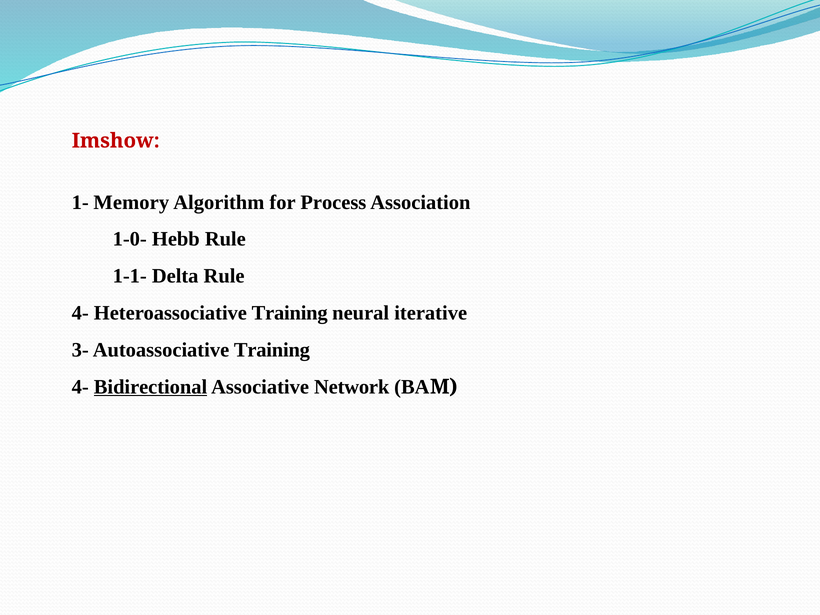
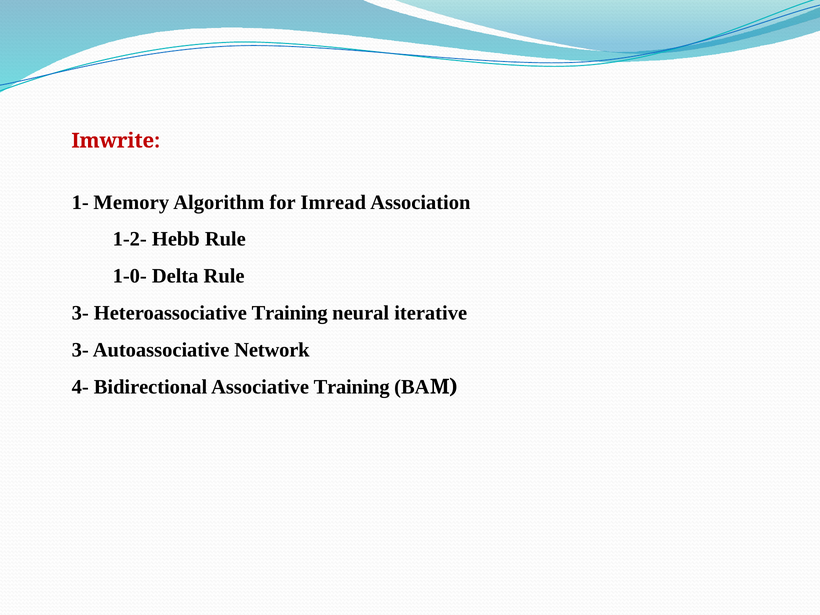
Imshow: Imshow -> Imwrite
Process: Process -> Imread
1-0-: 1-0- -> 1-2-
1-1-: 1-1- -> 1-0-
4- at (80, 313): 4- -> 3-
Autoassociative Training: Training -> Network
Bidirectional underline: present -> none
Associative Network: Network -> Training
